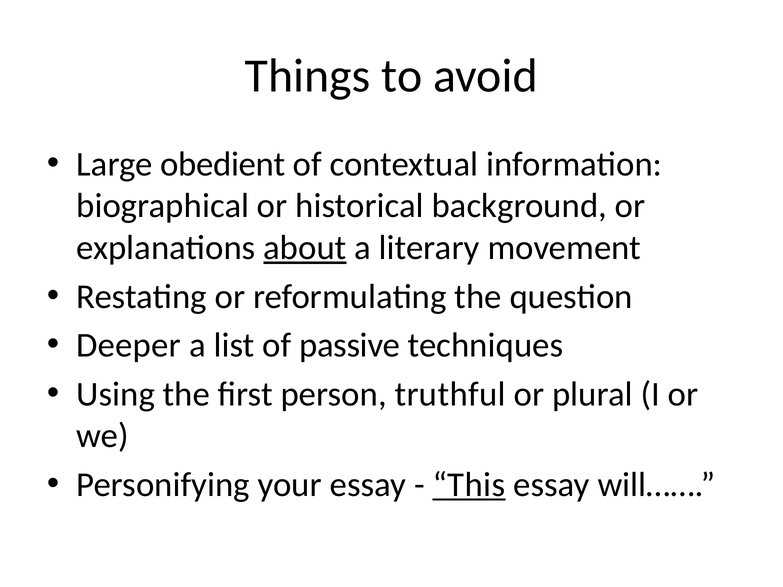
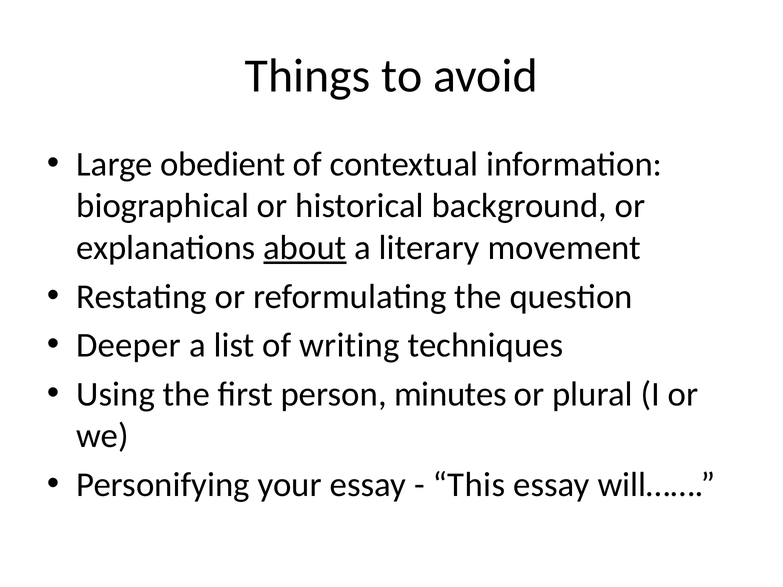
passive: passive -> writing
truthful: truthful -> minutes
This underline: present -> none
